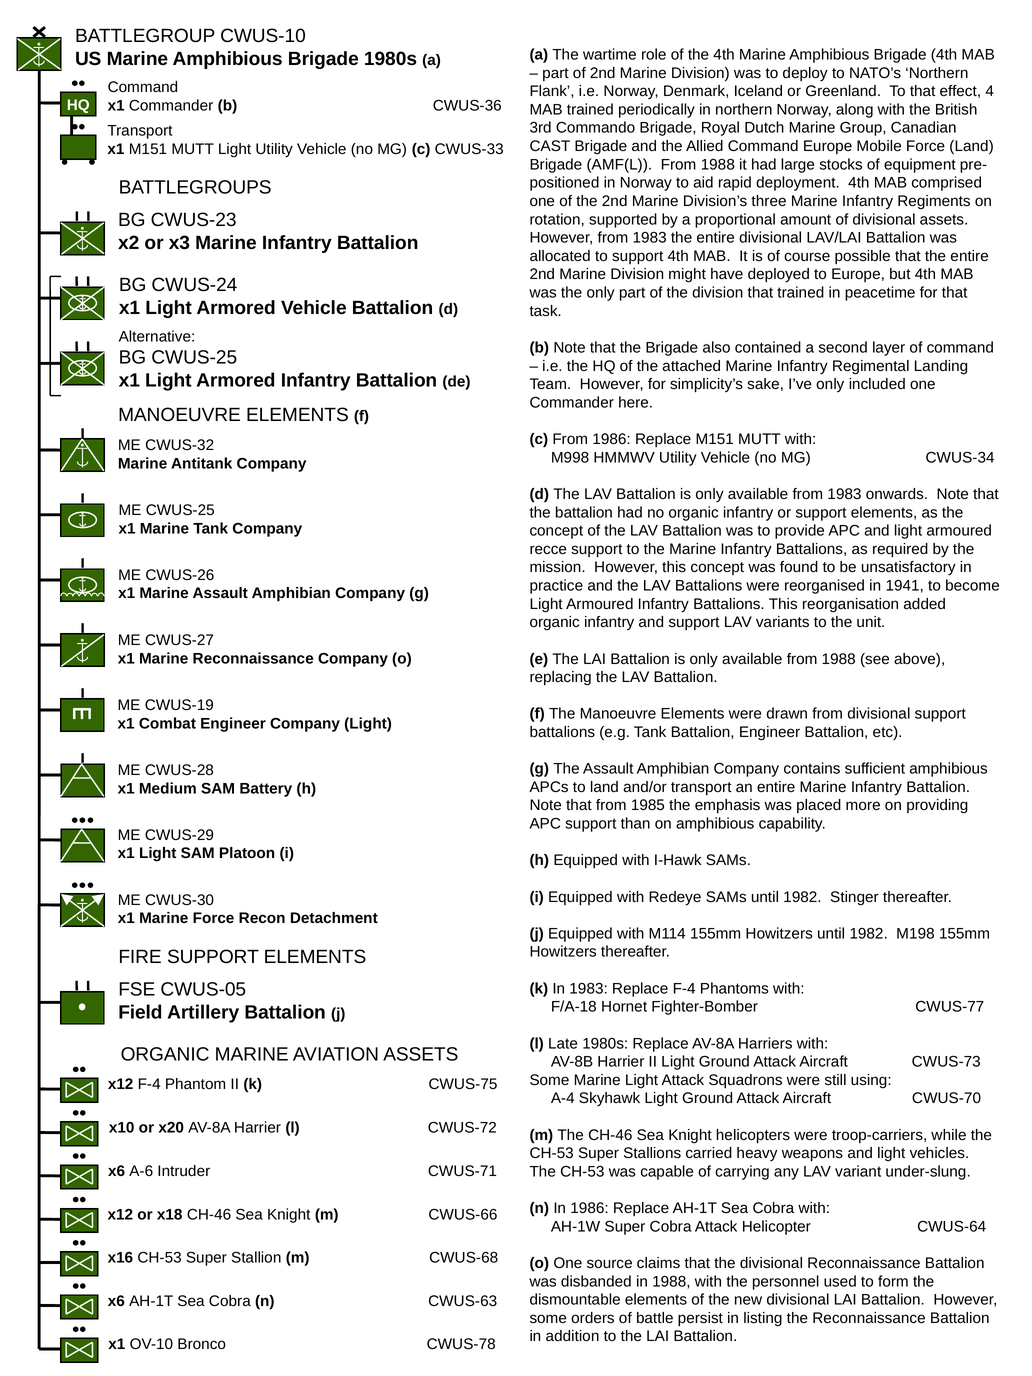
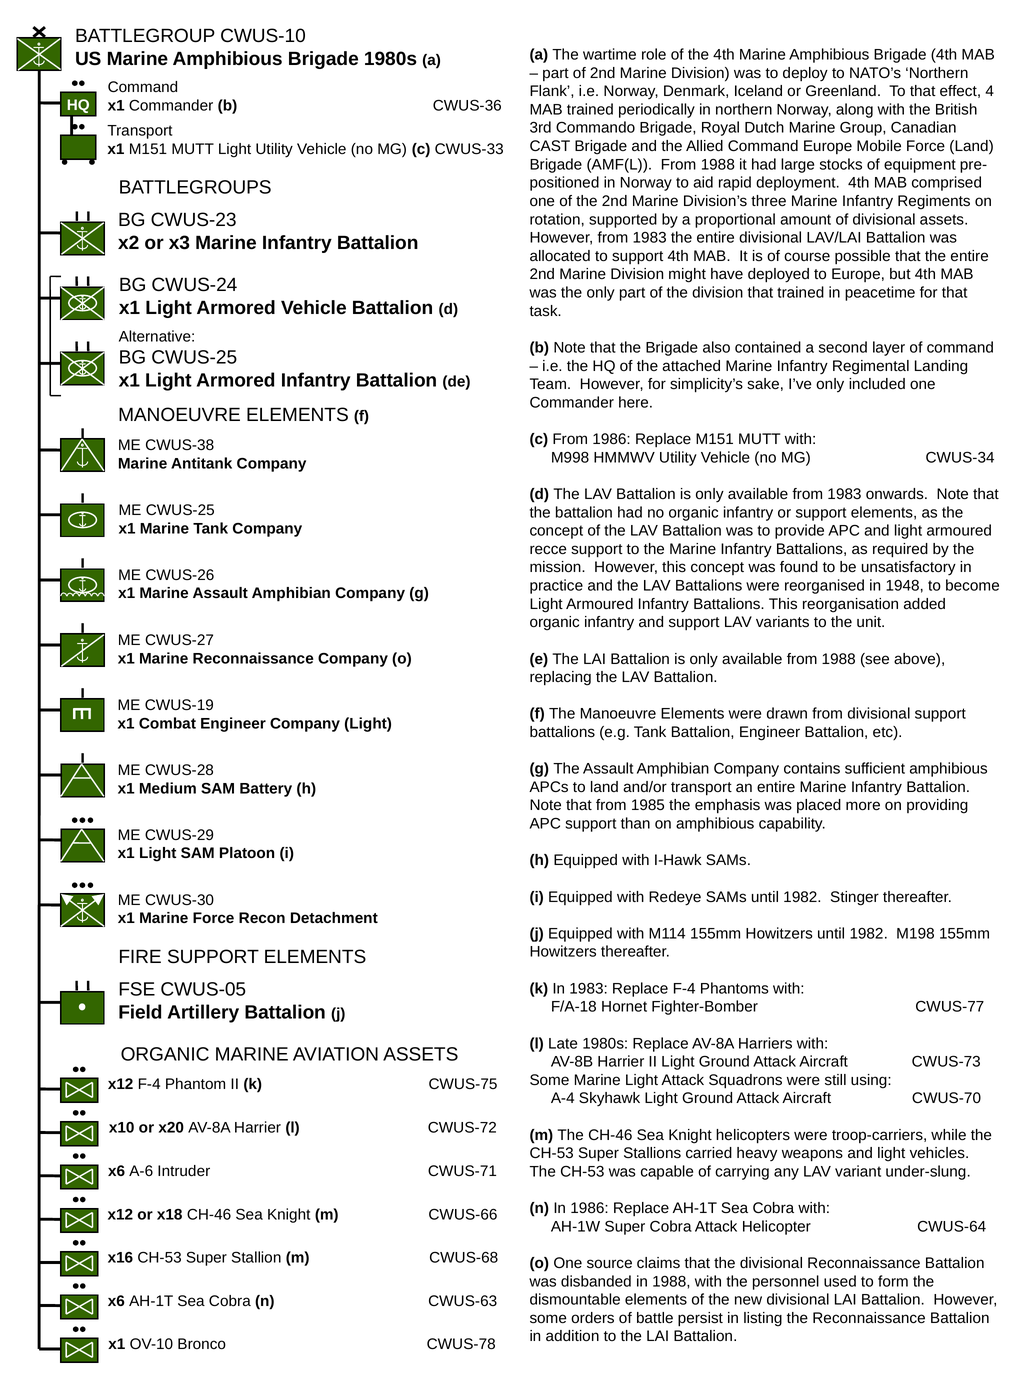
CWUS-32: CWUS-32 -> CWUS-38
1941: 1941 -> 1948
